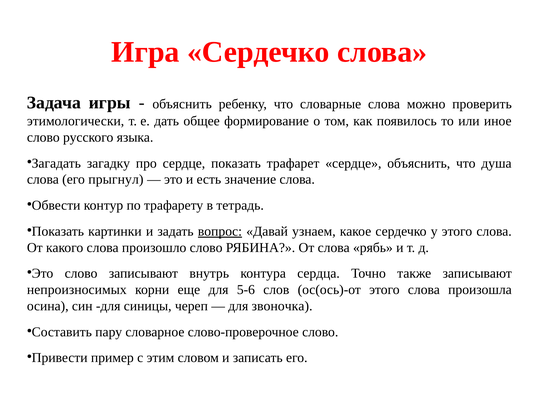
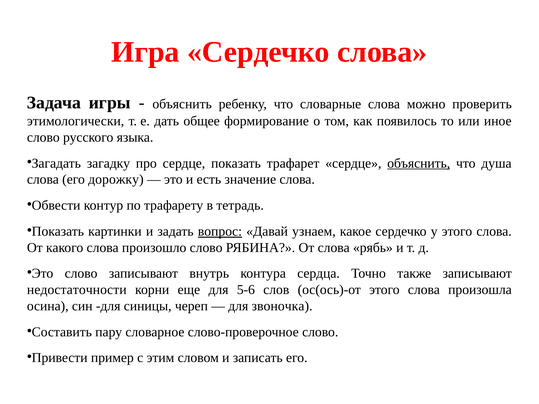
объяснить at (419, 163) underline: none -> present
прыгнул: прыгнул -> дорожку
непроизносимых: непроизносимых -> недостаточности
